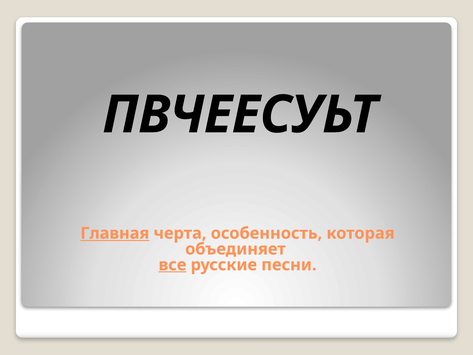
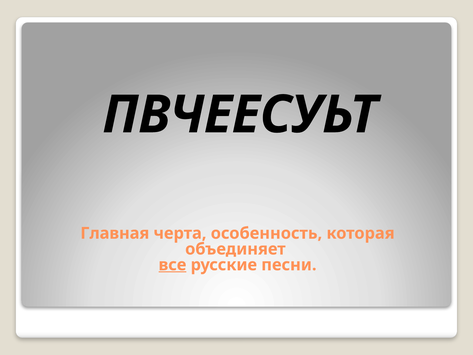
Главная underline: present -> none
